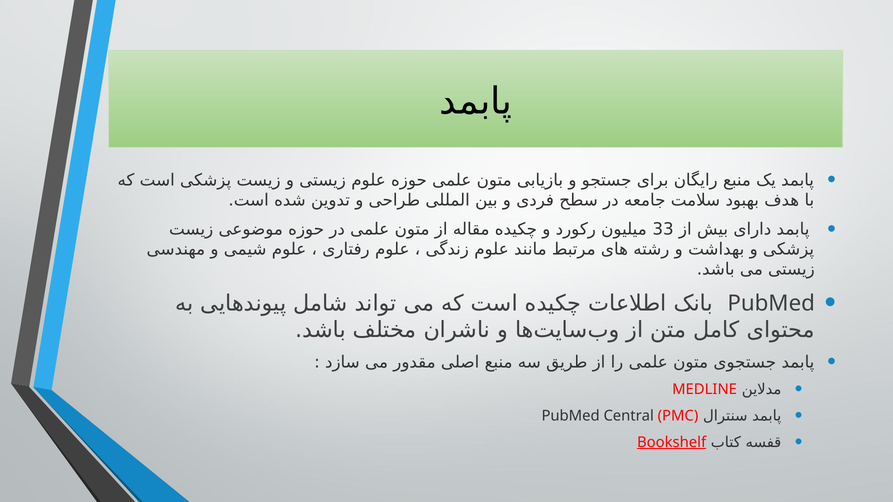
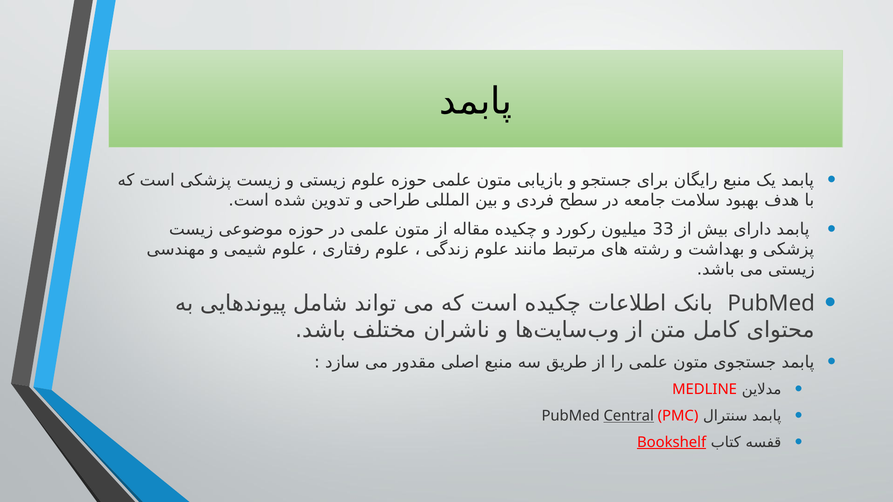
Central underline: none -> present
